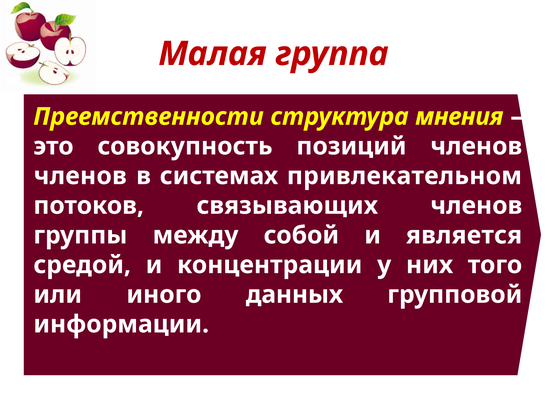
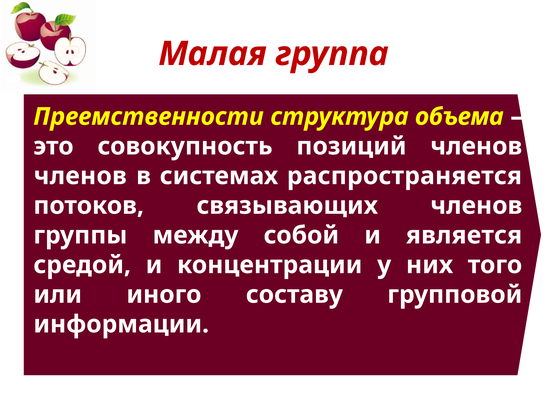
мнения: мнения -> объема
привлекательном: привлекательном -> распространяется
данных: данных -> составу
